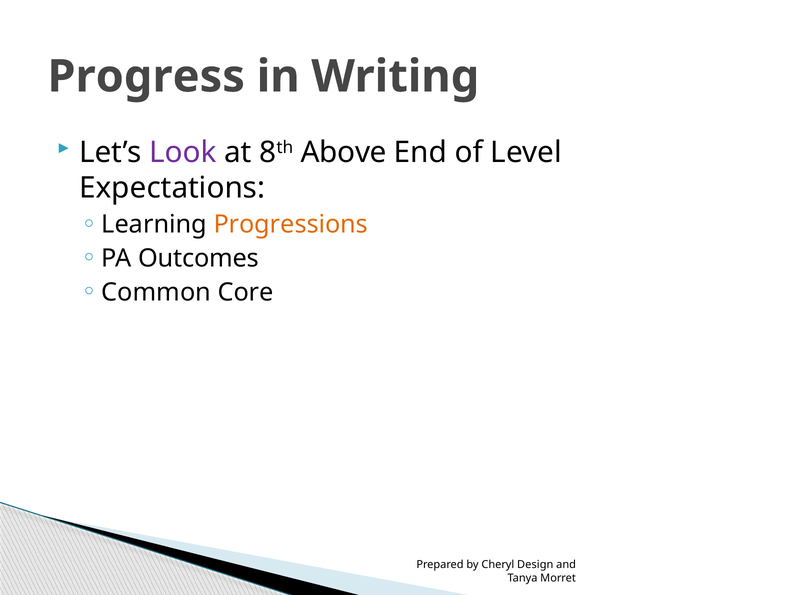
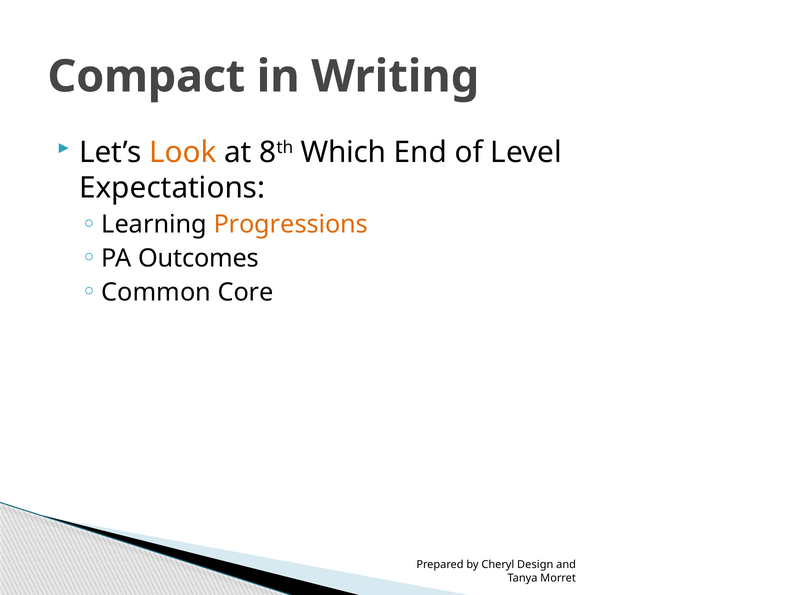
Progress: Progress -> Compact
Look colour: purple -> orange
Above: Above -> Which
